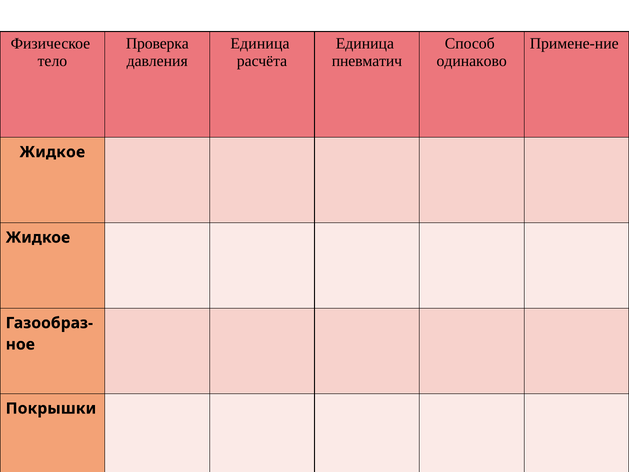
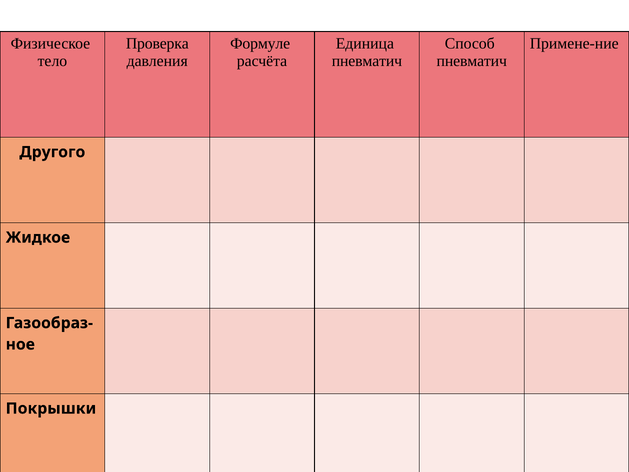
Единица at (260, 43): Единица -> Формуле
одинаково at (472, 61): одинаково -> пневматич
Жидкое at (52, 152): Жидкое -> Другого
